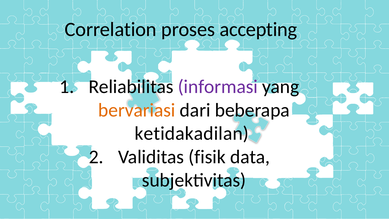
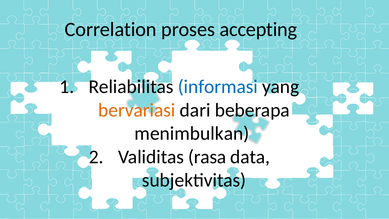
informasi colour: purple -> blue
ketidakadilan: ketidakadilan -> menimbulkan
fisik: fisik -> rasa
